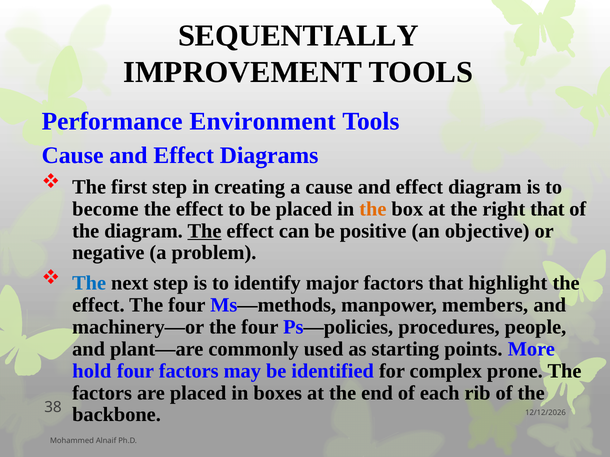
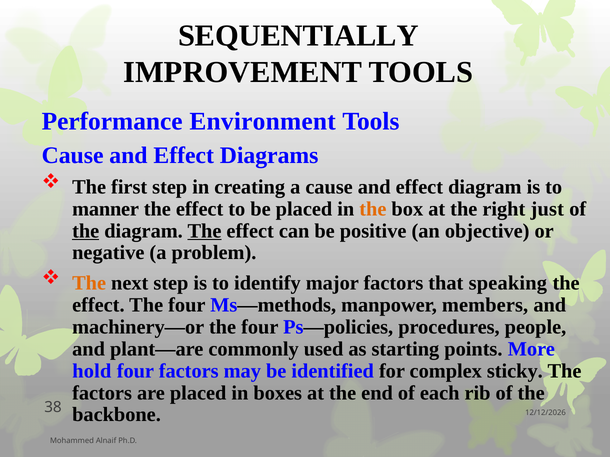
become: become -> manner
right that: that -> just
the at (86, 231) underline: none -> present
The at (89, 284) colour: blue -> orange
highlight: highlight -> speaking
prone: prone -> sticky
